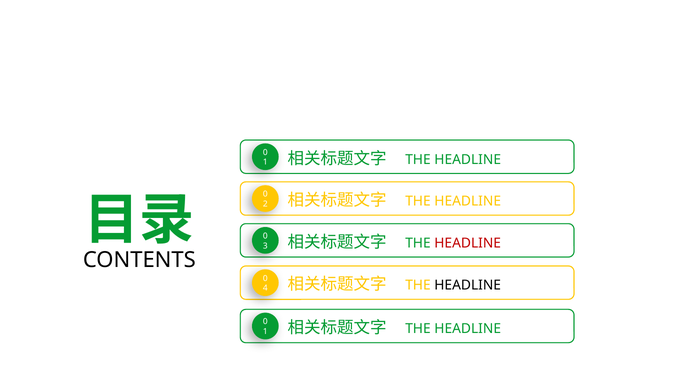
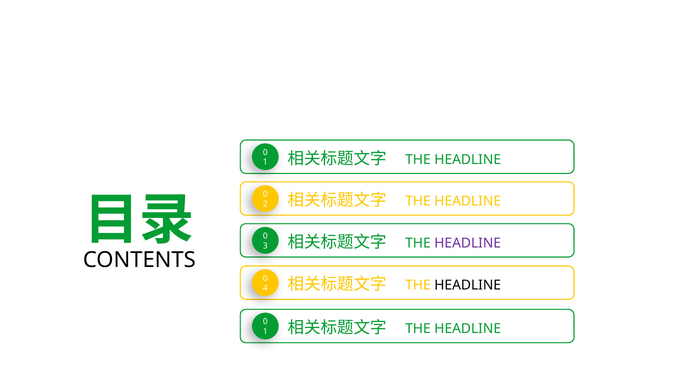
HEADLINE at (468, 243) colour: red -> purple
